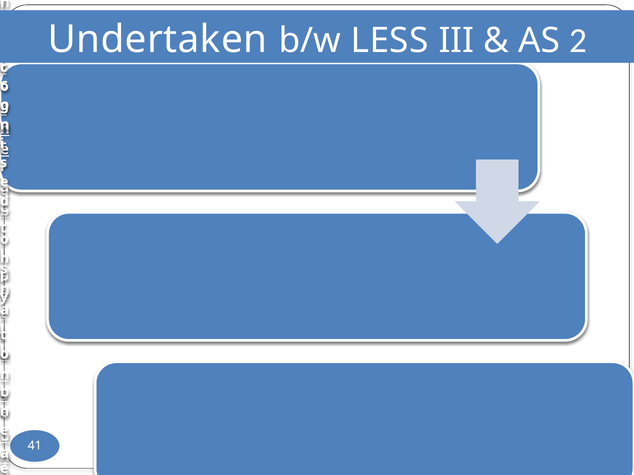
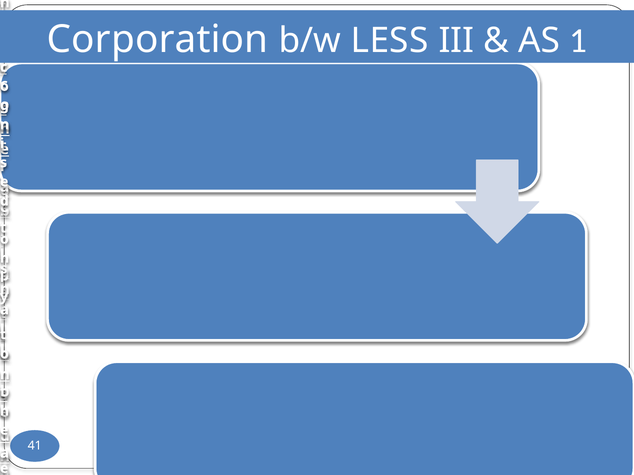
Undertaken: Undertaken -> Corporation
AS 2: 2 -> 1
